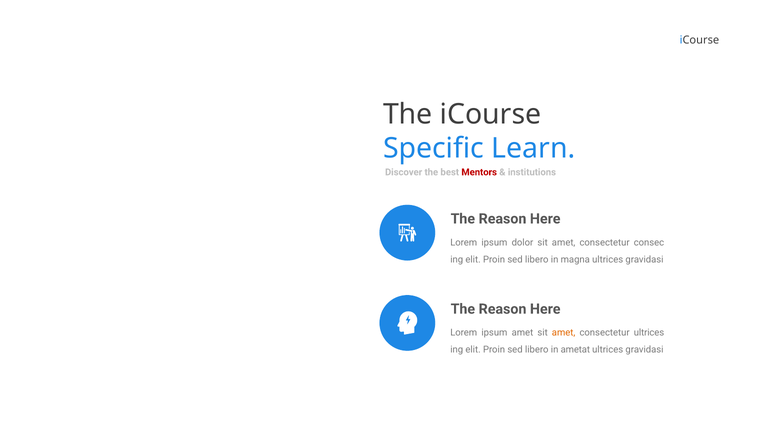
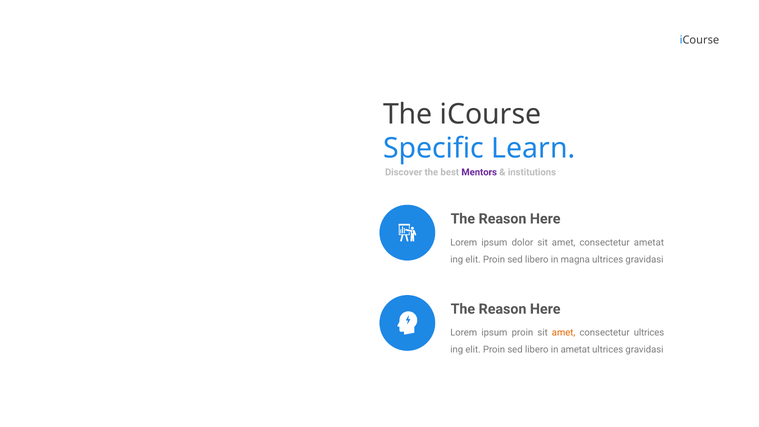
Mentors colour: red -> purple
consectetur consec: consec -> ametat
ipsum amet: amet -> proin
